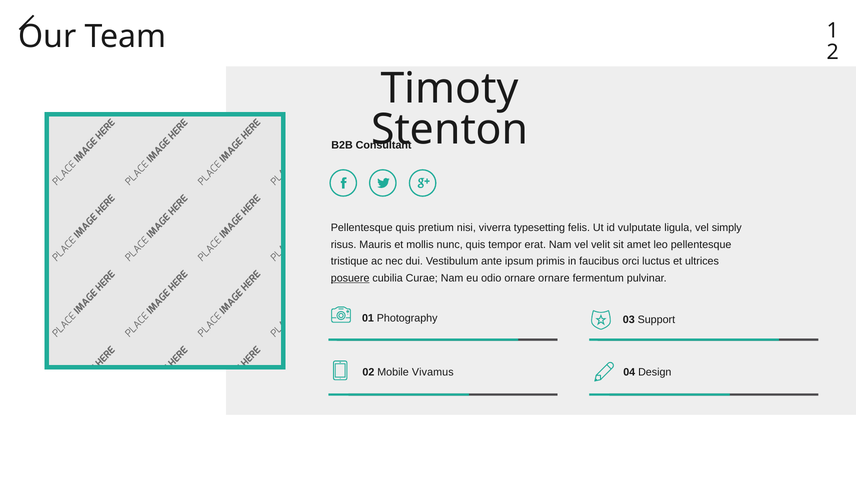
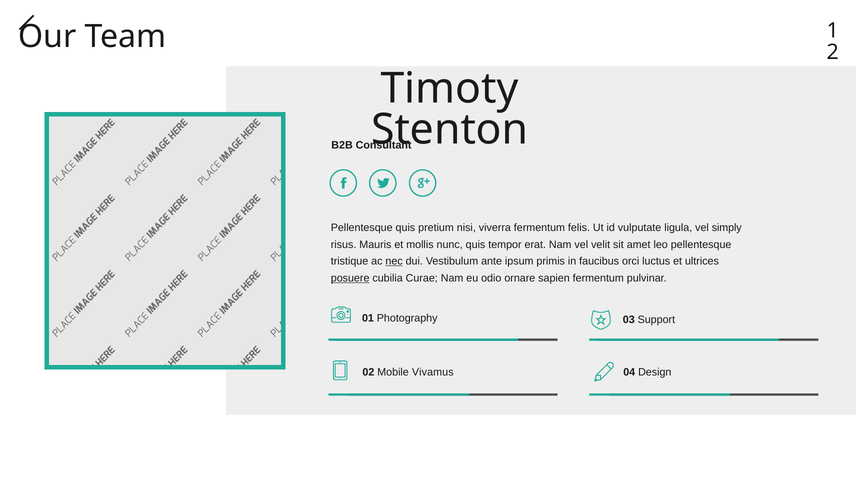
viverra typesetting: typesetting -> fermentum
nec underline: none -> present
ornare ornare: ornare -> sapien
